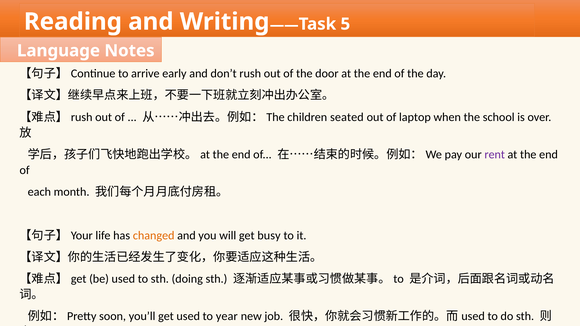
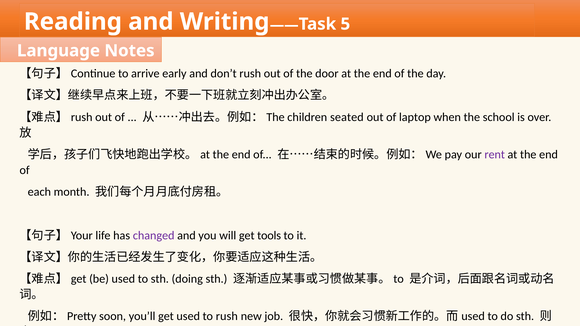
changed colour: orange -> purple
busy: busy -> tools
to year: year -> rush
